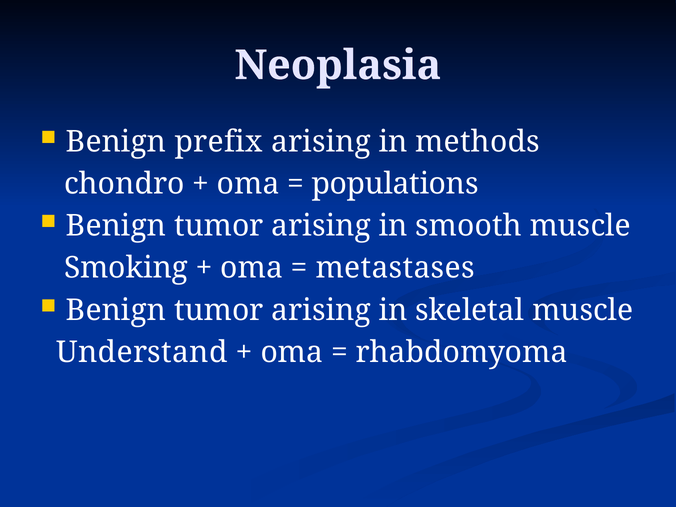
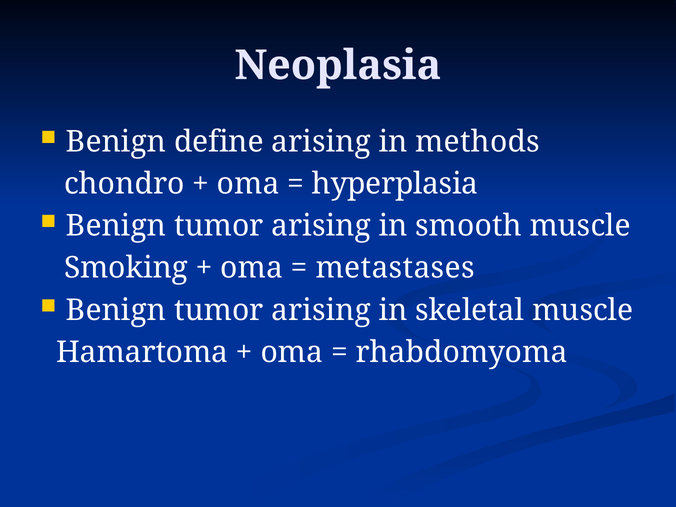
prefix: prefix -> define
populations: populations -> hyperplasia
Understand: Understand -> Hamartoma
